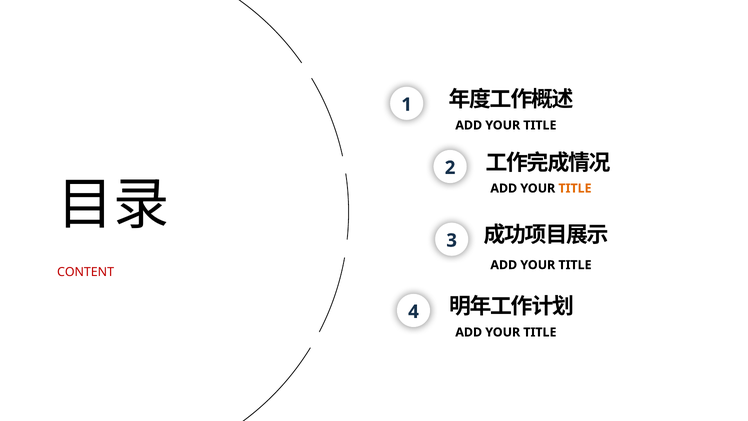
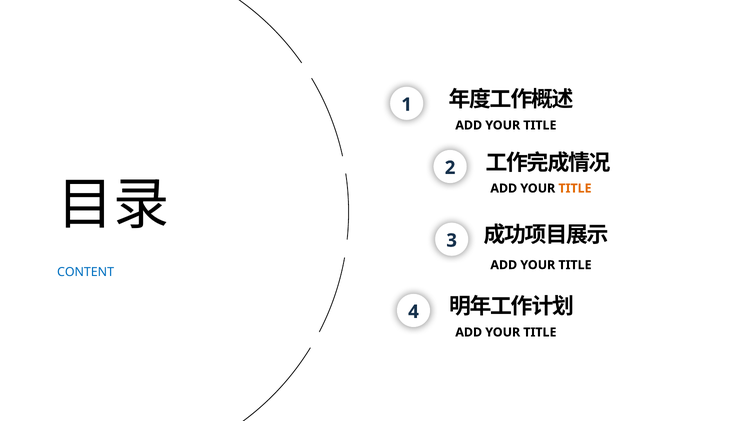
CONTENT colour: red -> blue
